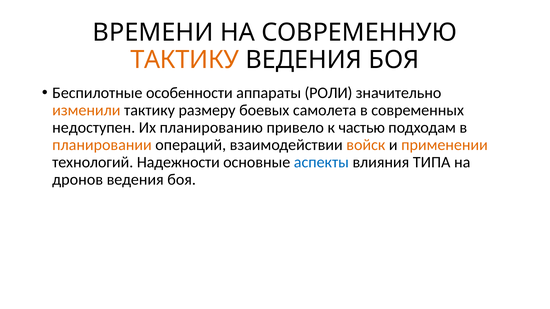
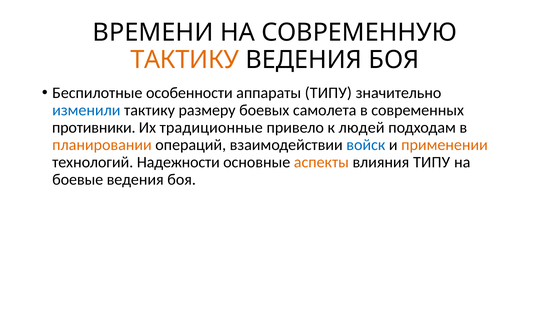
аппараты РОЛИ: РОЛИ -> ТИПУ
изменили colour: orange -> blue
недоступен: недоступен -> противники
планированию: планированию -> традиционные
частью: частью -> людей
войск colour: orange -> blue
аспекты colour: blue -> orange
влияния ТИПА: ТИПА -> ТИПУ
дронов: дронов -> боевые
